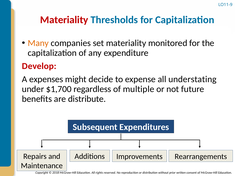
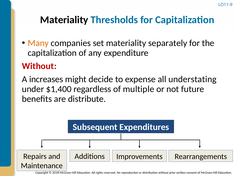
Materiality at (64, 20) colour: red -> black
monitored: monitored -> separately
Develop at (39, 66): Develop -> Without
expenses: expenses -> increases
$1,700: $1,700 -> $1,400
